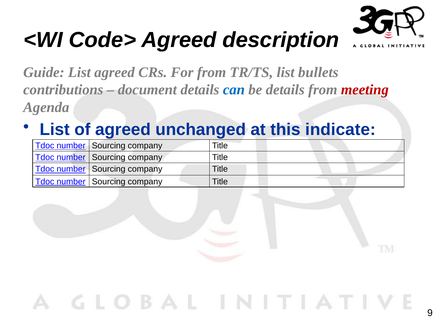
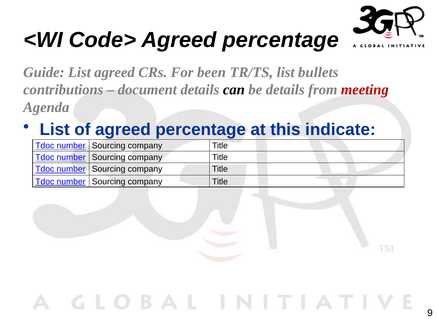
Code> Agreed description: description -> percentage
For from: from -> been
can colour: blue -> black
of agreed unchanged: unchanged -> percentage
